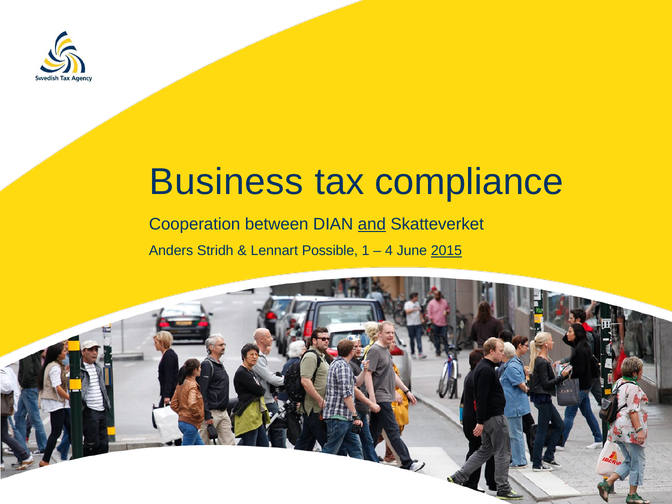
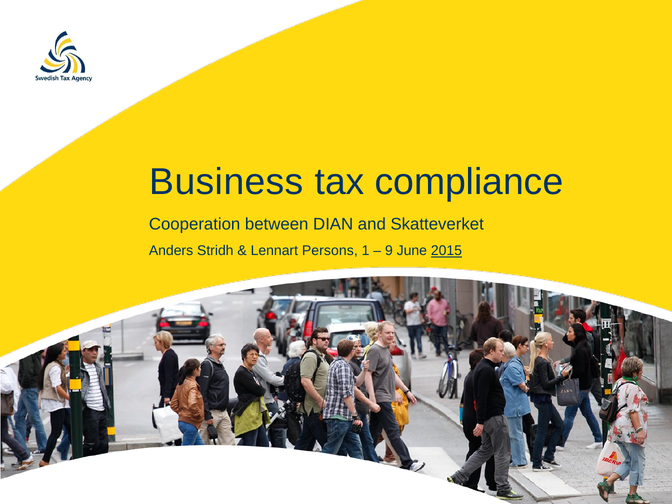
and underline: present -> none
Possible: Possible -> Persons
4: 4 -> 9
